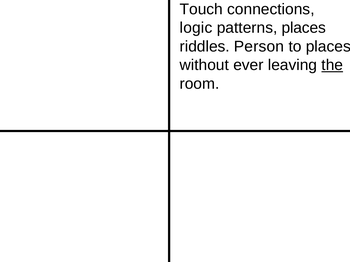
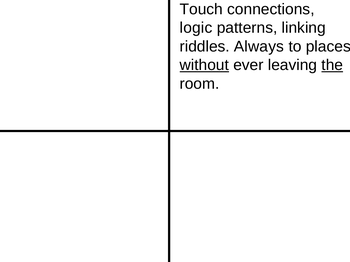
patterns places: places -> linking
Person: Person -> Always
without underline: none -> present
